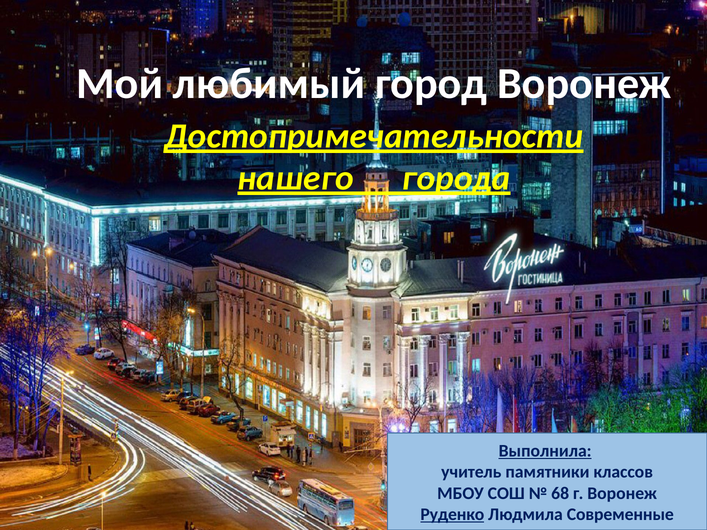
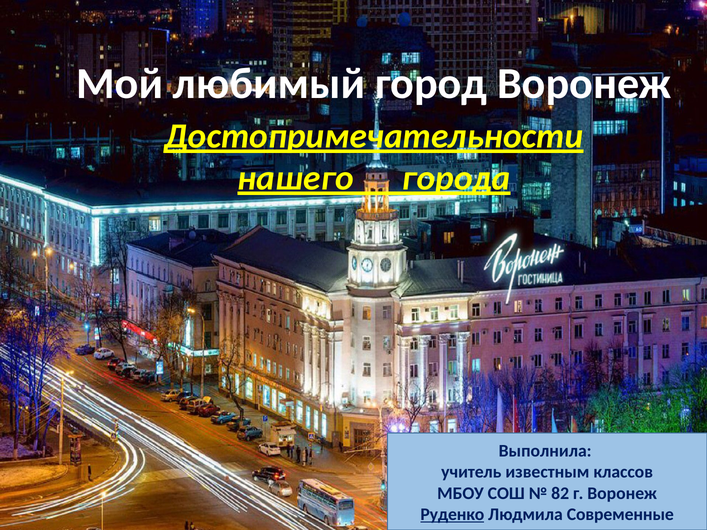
Выполнила underline: present -> none
памятники: памятники -> известным
68: 68 -> 82
